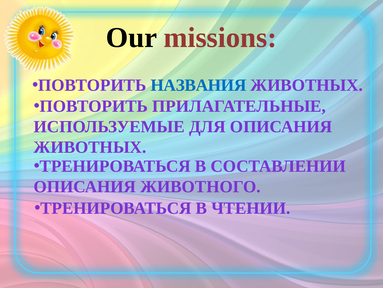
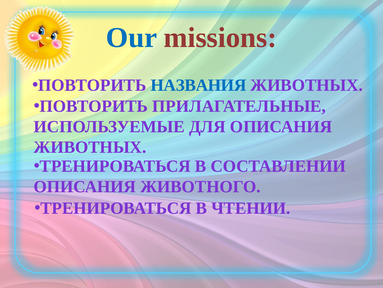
Our colour: black -> blue
